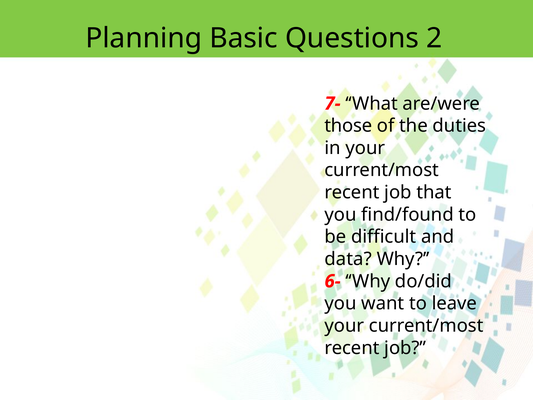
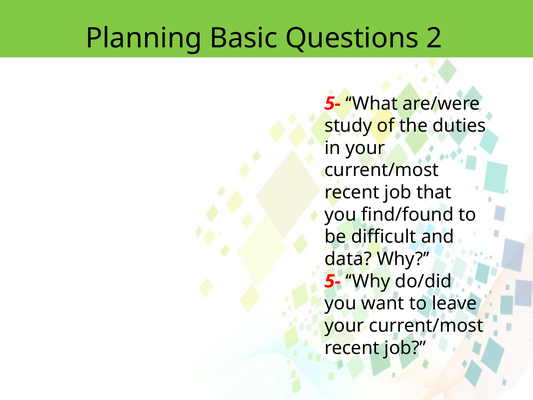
7- at (333, 103): 7- -> 5-
those: those -> study
6- at (333, 281): 6- -> 5-
